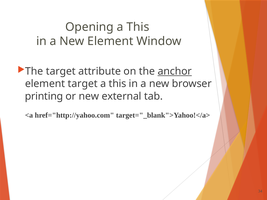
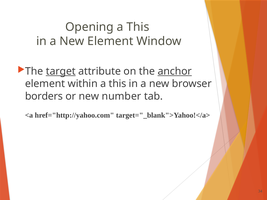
target at (61, 71) underline: none -> present
element target: target -> within
printing: printing -> borders
external: external -> number
